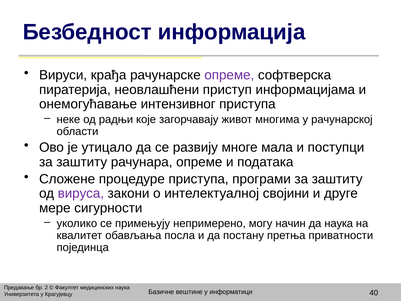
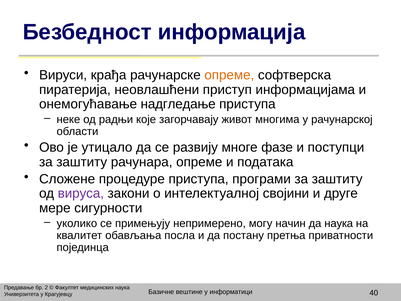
опреме at (229, 75) colour: purple -> orange
интензивног: интензивног -> надгледање
мала: мала -> фазе
